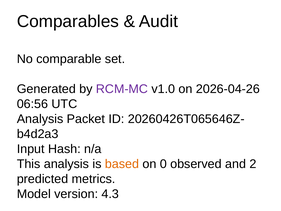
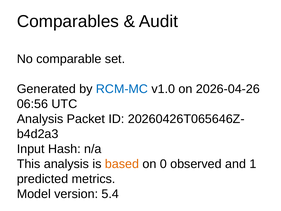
RCM-MC colour: purple -> blue
2: 2 -> 1
4.3: 4.3 -> 5.4
